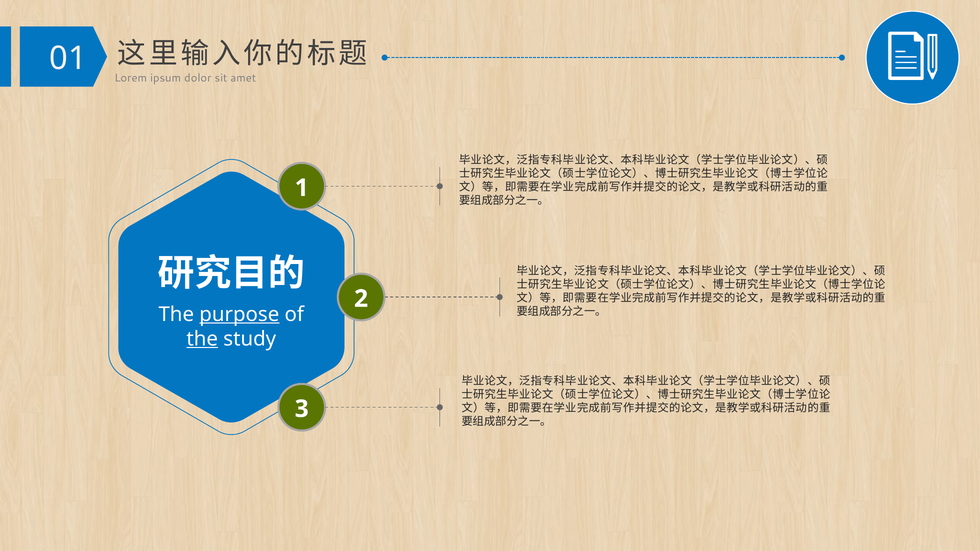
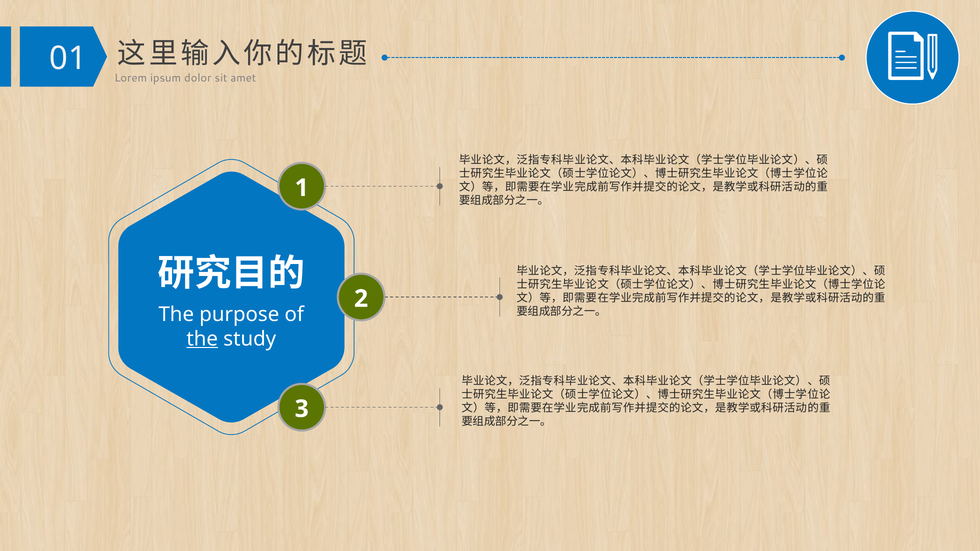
purpose underline: present -> none
